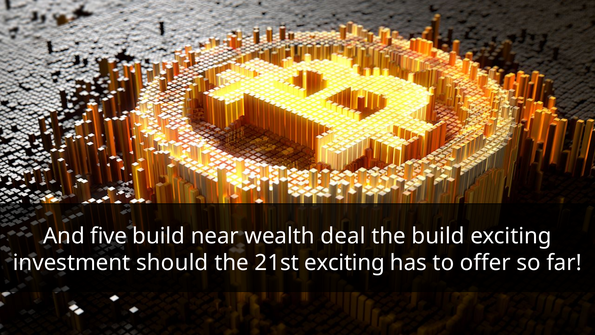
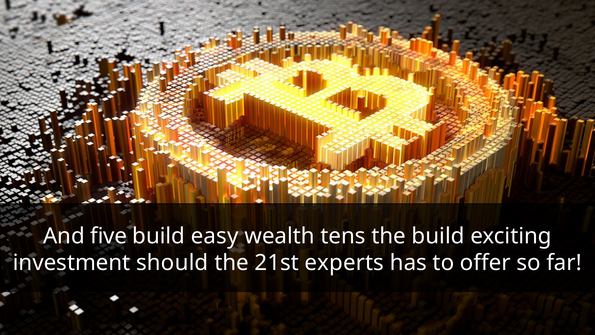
near: near -> easy
deal: deal -> tens
21st exciting: exciting -> experts
